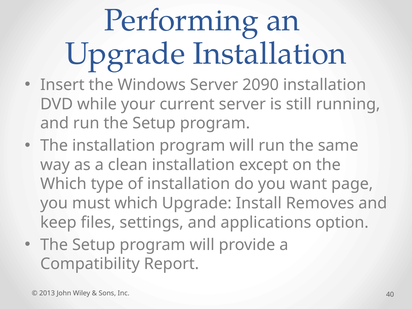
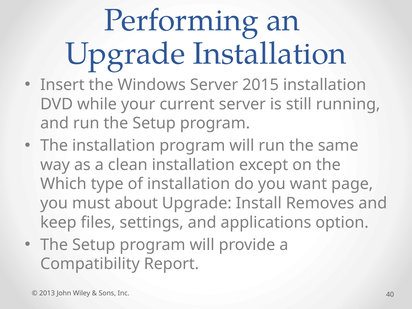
2090: 2090 -> 2015
must which: which -> about
